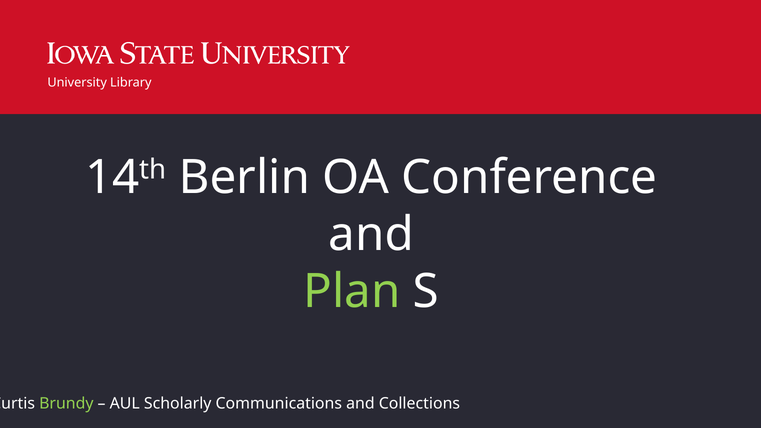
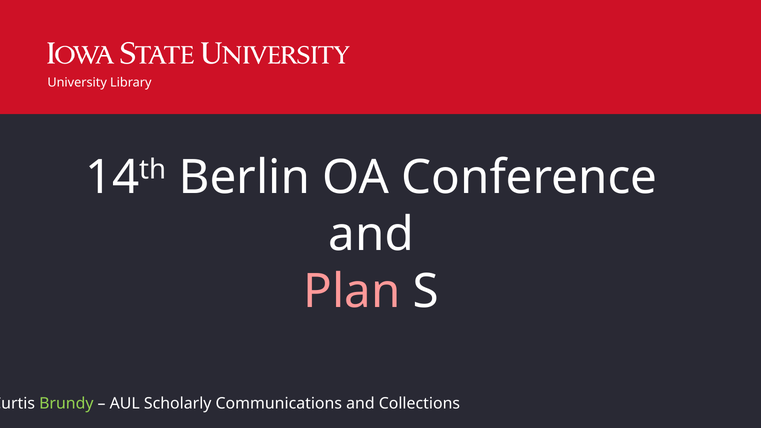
Plan colour: light green -> pink
